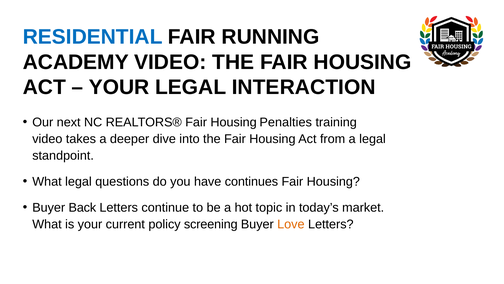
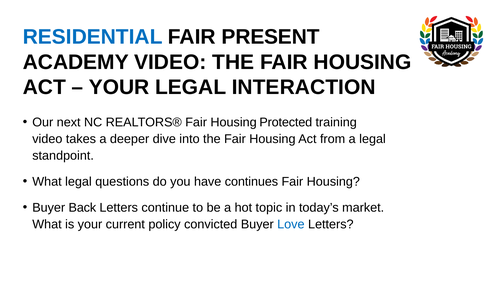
RUNNING: RUNNING -> PRESENT
Penalties: Penalties -> Protected
screening: screening -> convicted
Love colour: orange -> blue
